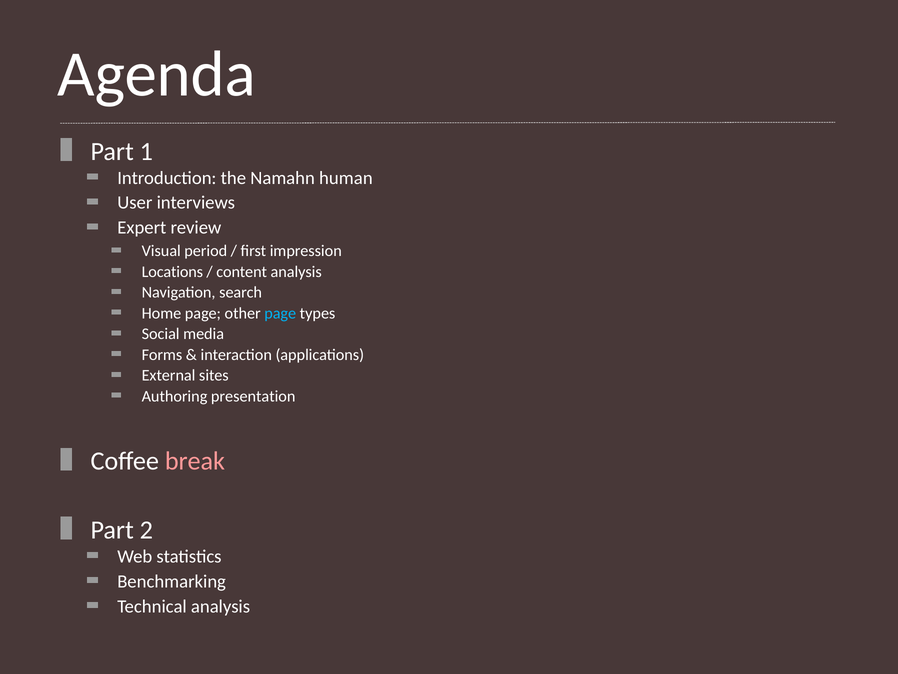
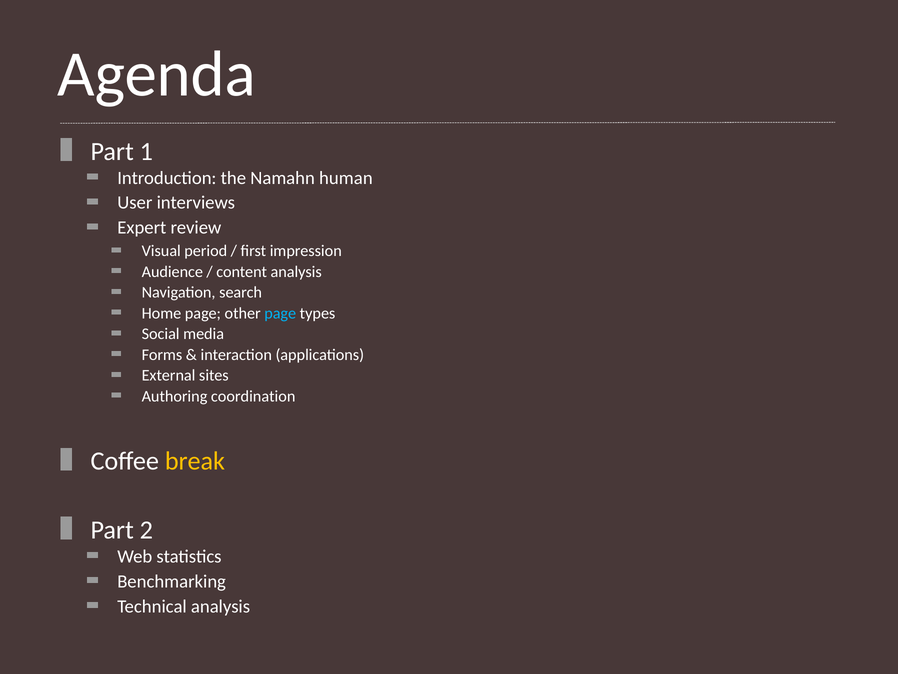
Locations: Locations -> Audience
presentation: presentation -> coordination
break colour: pink -> yellow
